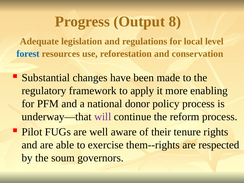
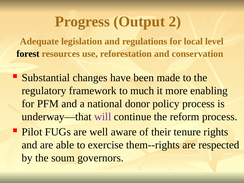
8: 8 -> 2
forest colour: blue -> black
apply: apply -> much
